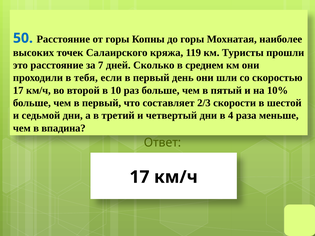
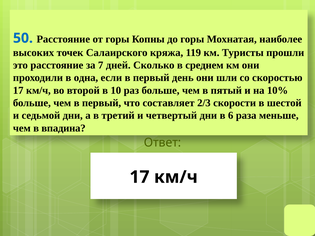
тебя: тебя -> одна
4: 4 -> 6
